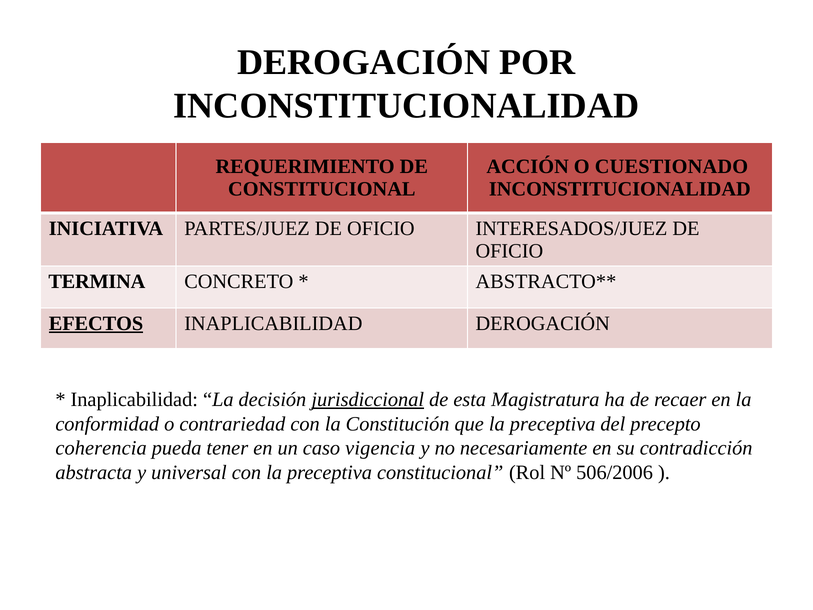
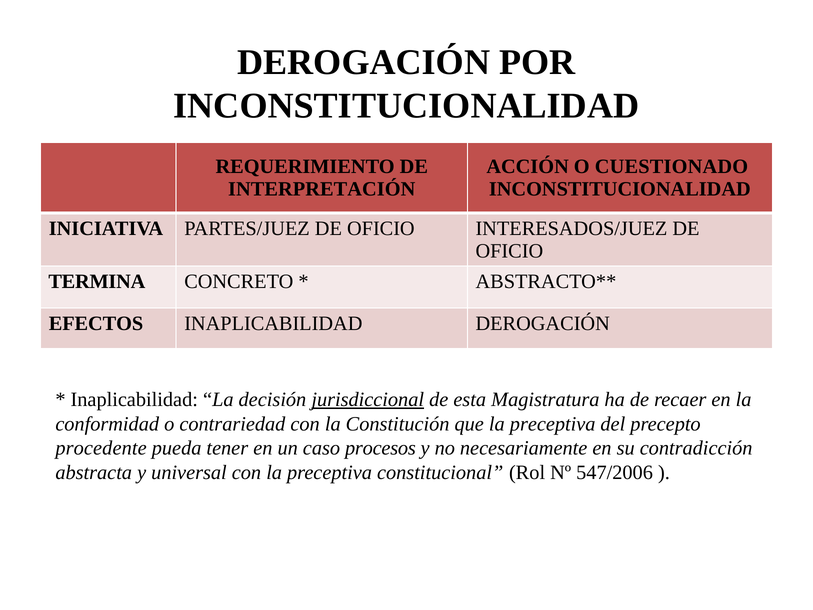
CONSTITUCIONAL at (322, 189): CONSTITUCIONAL -> INTERPRETACIÓN
EFECTOS underline: present -> none
coherencia: coherencia -> procedente
vigencia: vigencia -> procesos
506/2006: 506/2006 -> 547/2006
